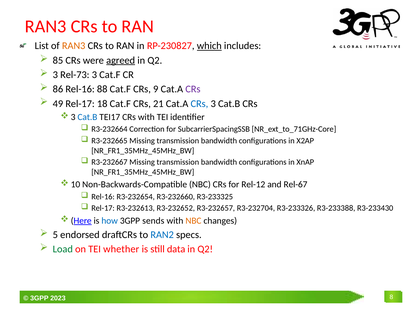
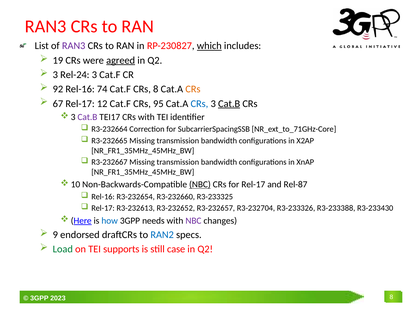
RAN3 at (74, 46) colour: orange -> purple
85: 85 -> 19
Rel-73: Rel-73 -> Rel-24
86: 86 -> 92
88: 88 -> 74
CRs 9: 9 -> 8
CRs at (193, 89) colour: purple -> orange
49: 49 -> 67
18: 18 -> 12
21: 21 -> 95
Cat.B at (229, 104) underline: none -> present
Cat.B at (87, 117) colour: blue -> purple
NBC at (200, 185) underline: none -> present
for Rel-12: Rel-12 -> Rel-17
Rel-67: Rel-67 -> Rel-87
sends: sends -> needs
NBC at (193, 221) colour: orange -> purple
5: 5 -> 9
whether: whether -> supports
data: data -> case
